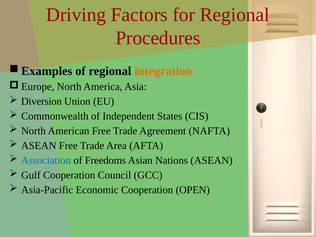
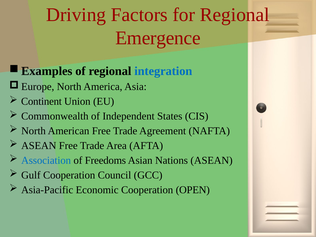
Procedures: Procedures -> Emergence
integration colour: orange -> blue
Diversion: Diversion -> Continent
